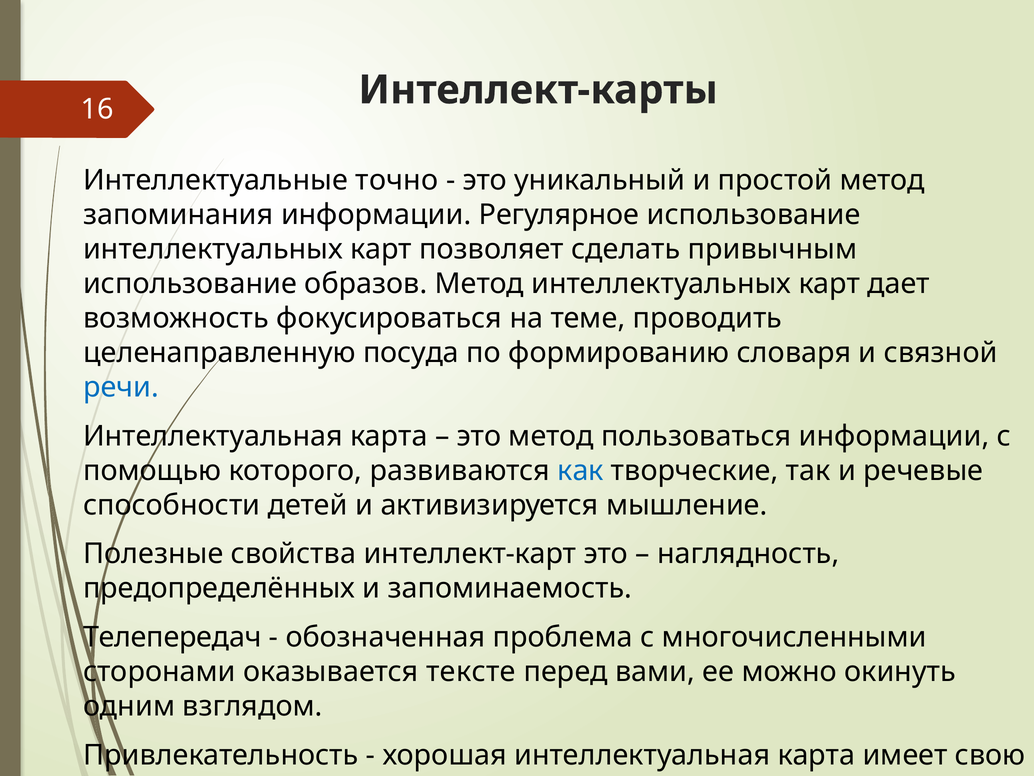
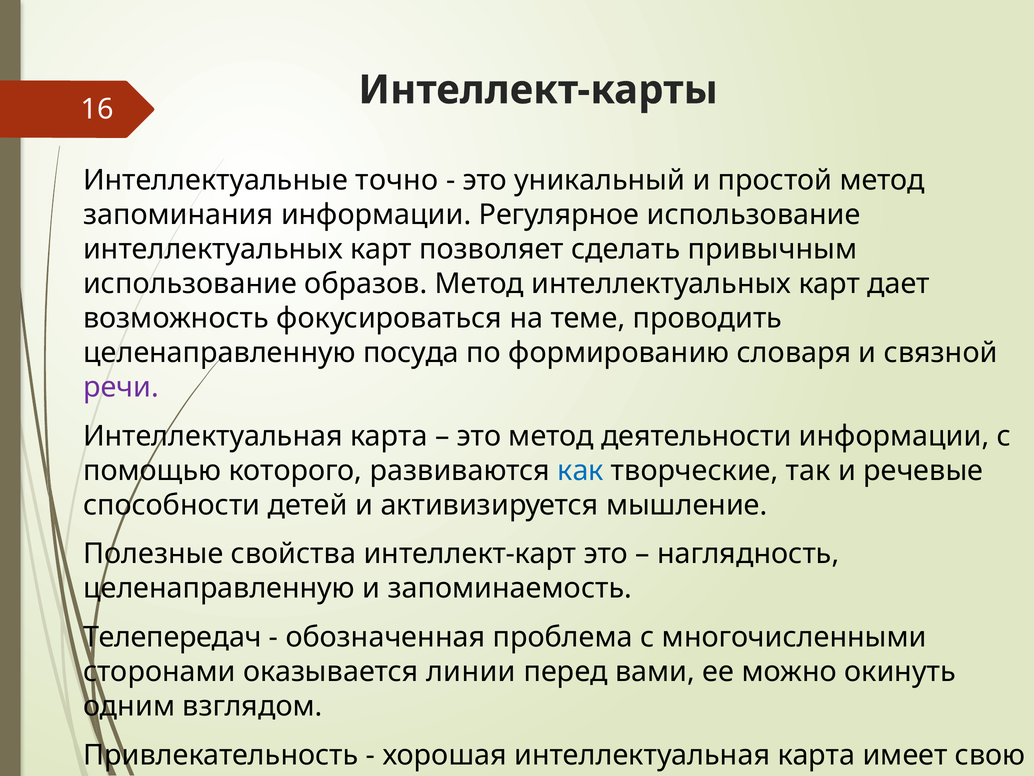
речи colour: blue -> purple
пользоваться: пользоваться -> деятельности
предопределённых at (219, 588): предопределённых -> целенаправленную
тексте: тексте -> линии
